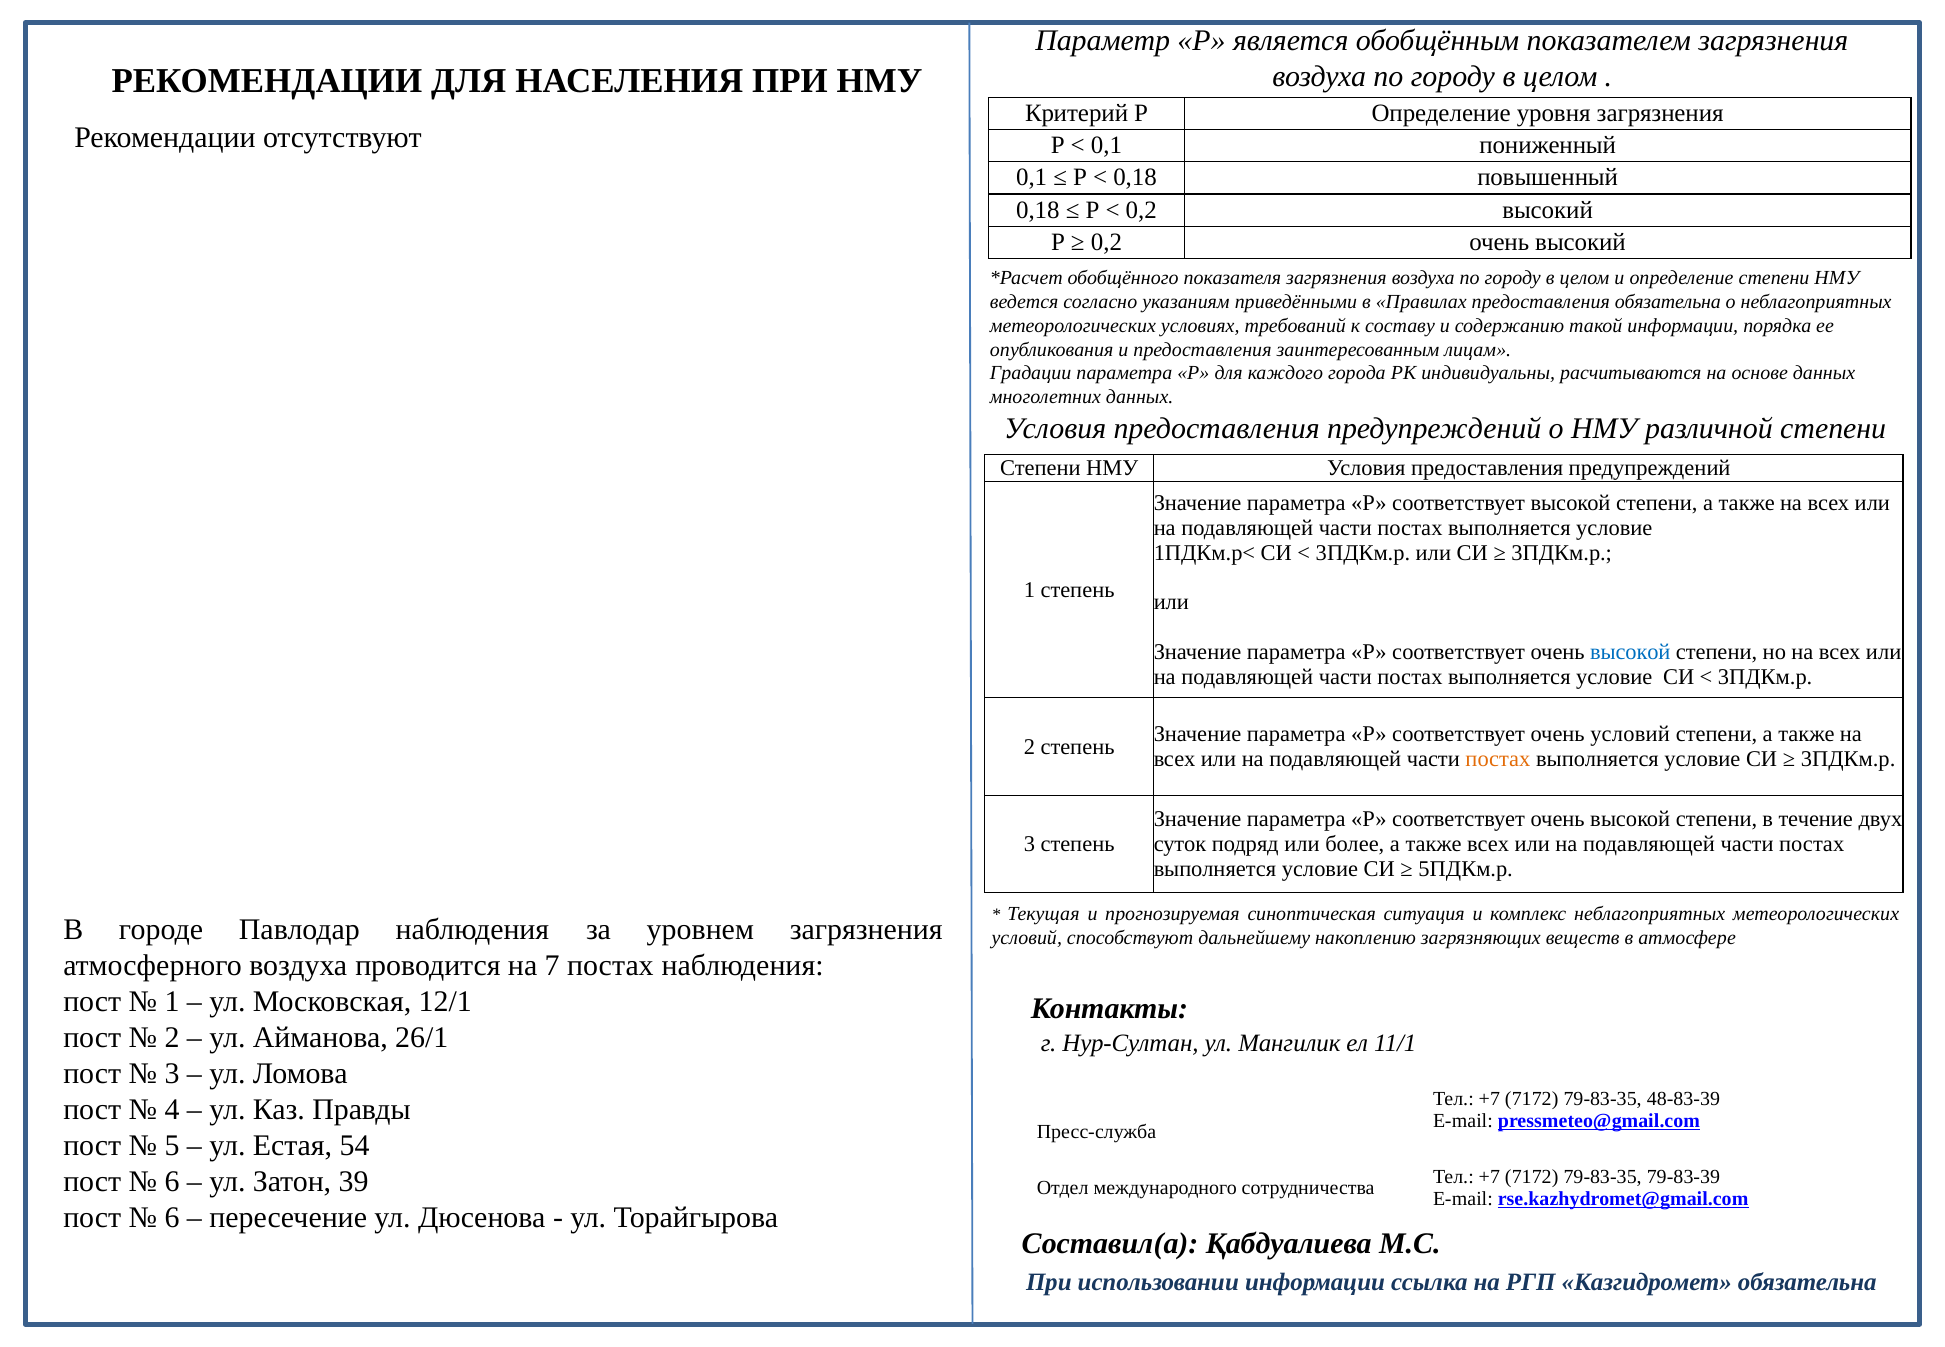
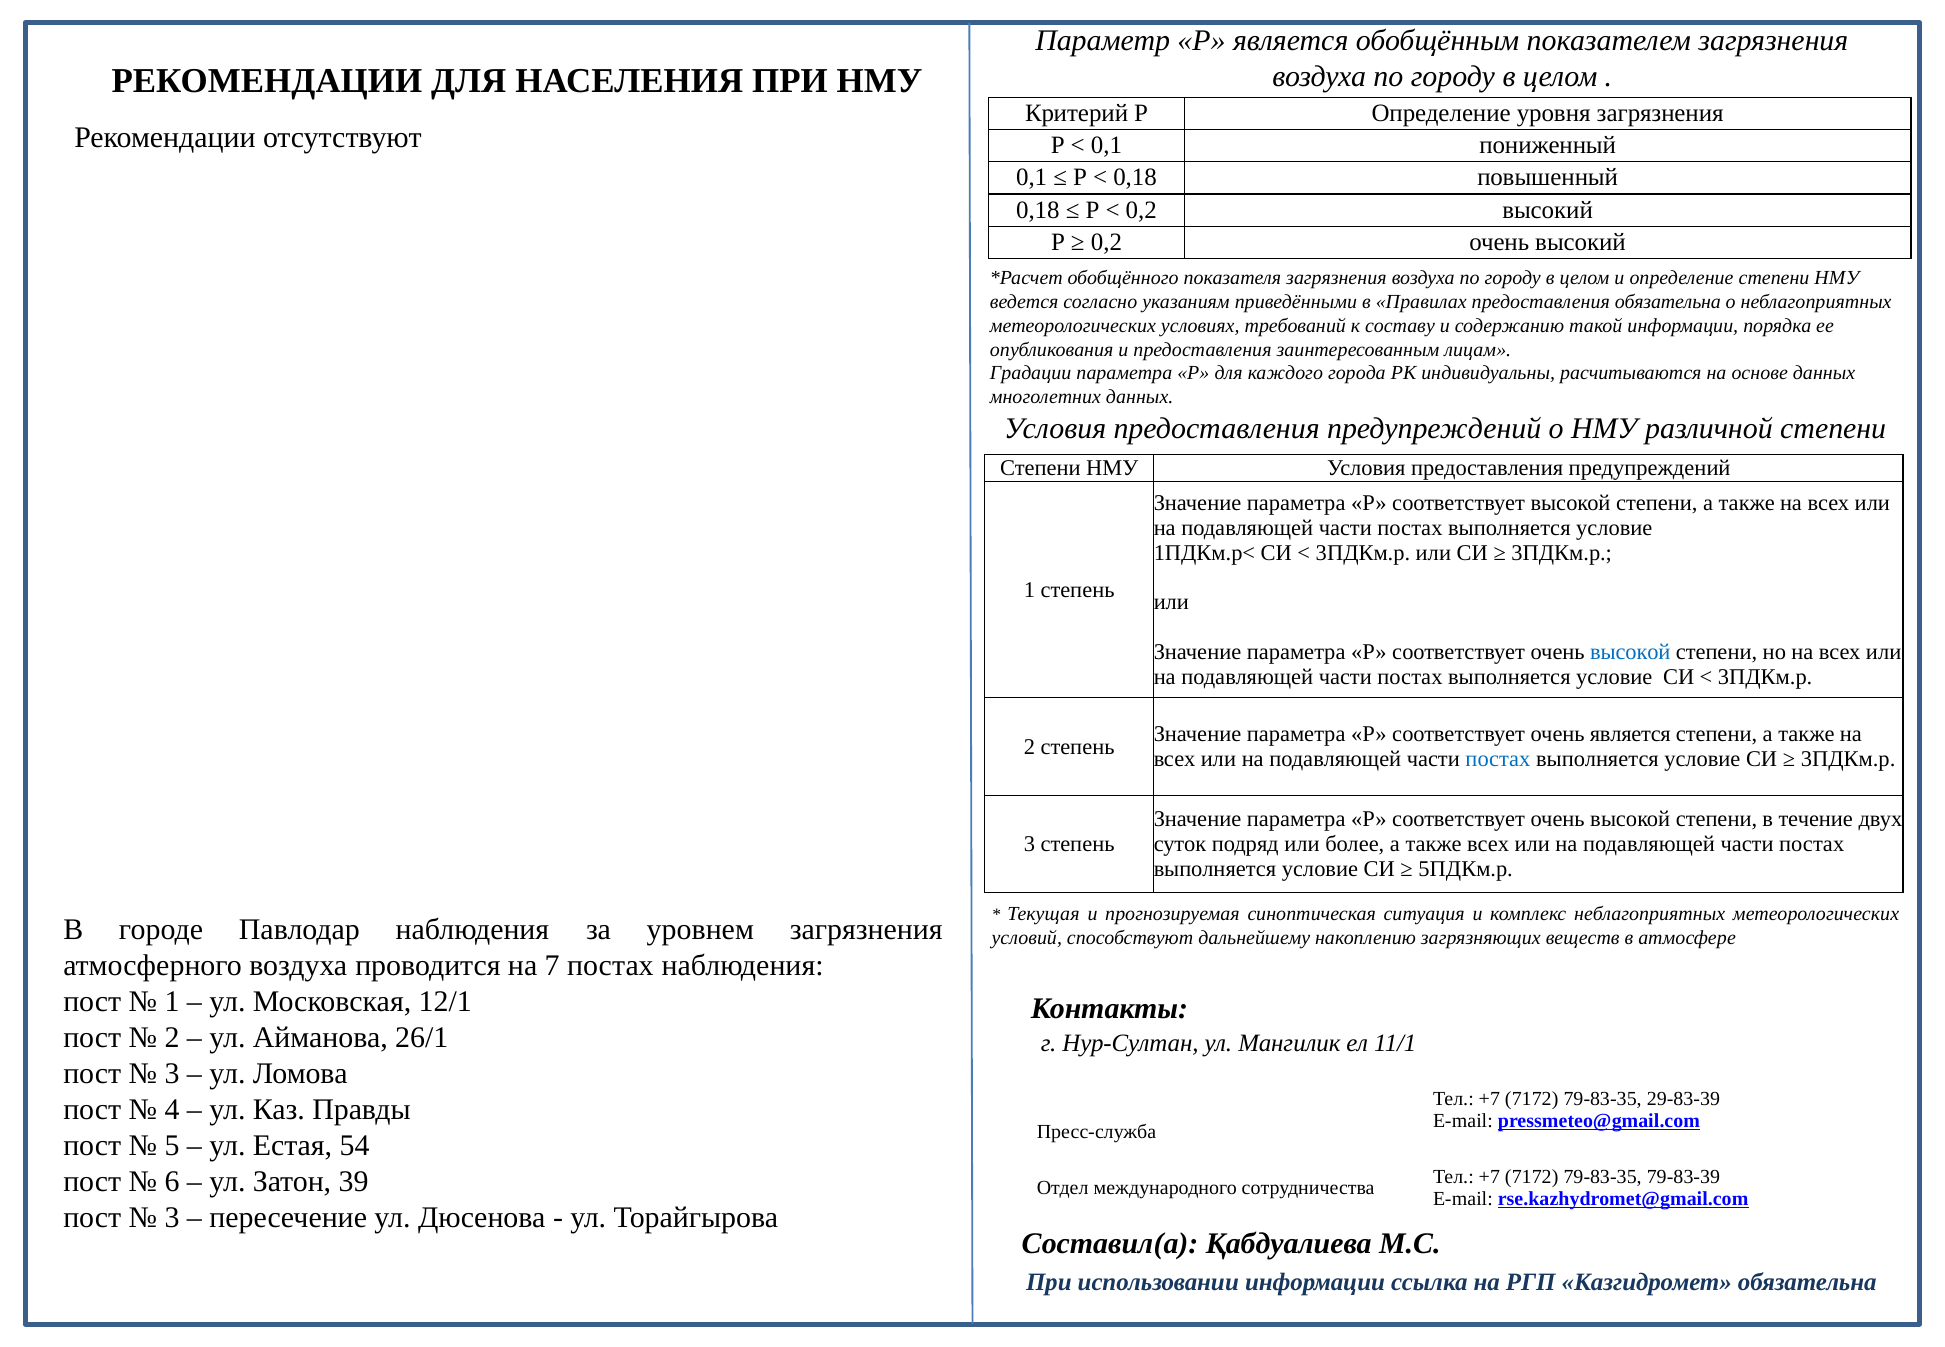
очень условий: условий -> является
постах at (1498, 759) colour: orange -> blue
48-83-39: 48-83-39 -> 29-83-39
6 at (172, 1217): 6 -> 3
